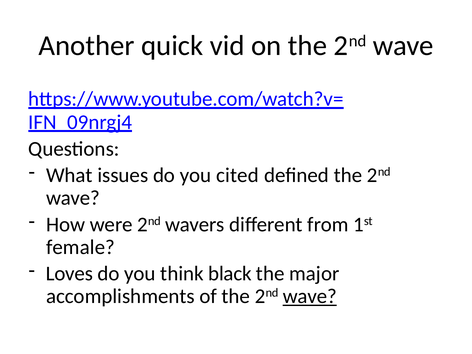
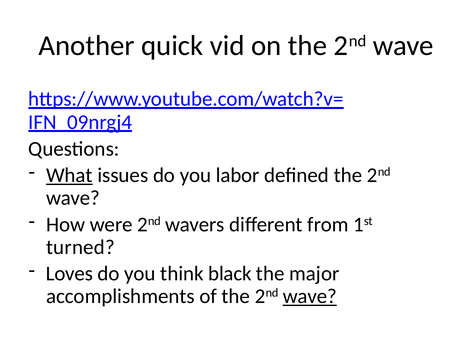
What underline: none -> present
cited: cited -> labor
female: female -> turned
